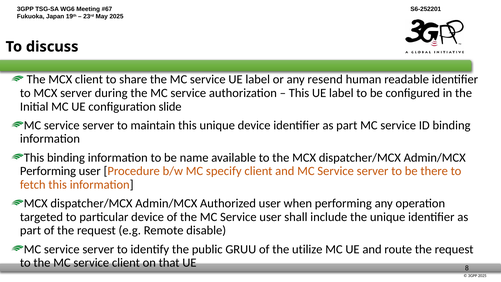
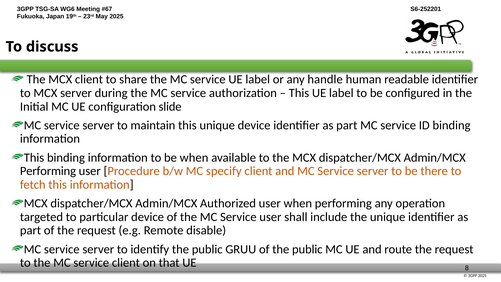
resend: resend -> handle
be name: name -> when
of the utilize: utilize -> public
